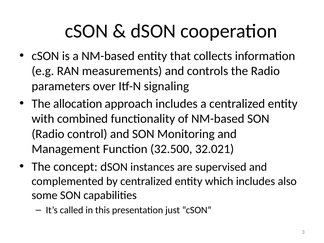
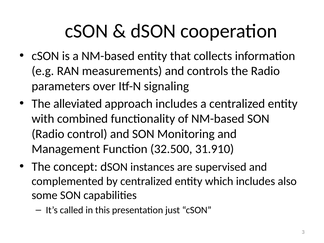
allocation: allocation -> alleviated
32.021: 32.021 -> 31.910
